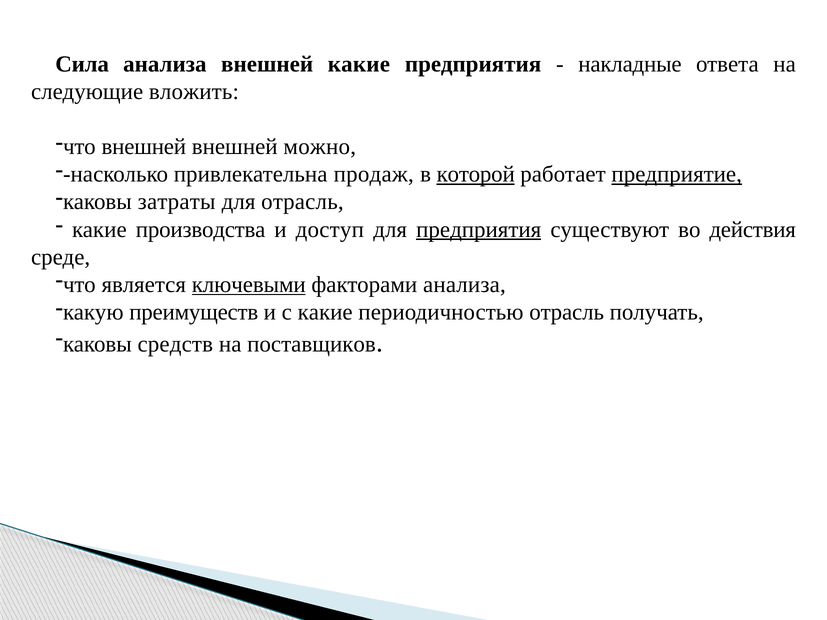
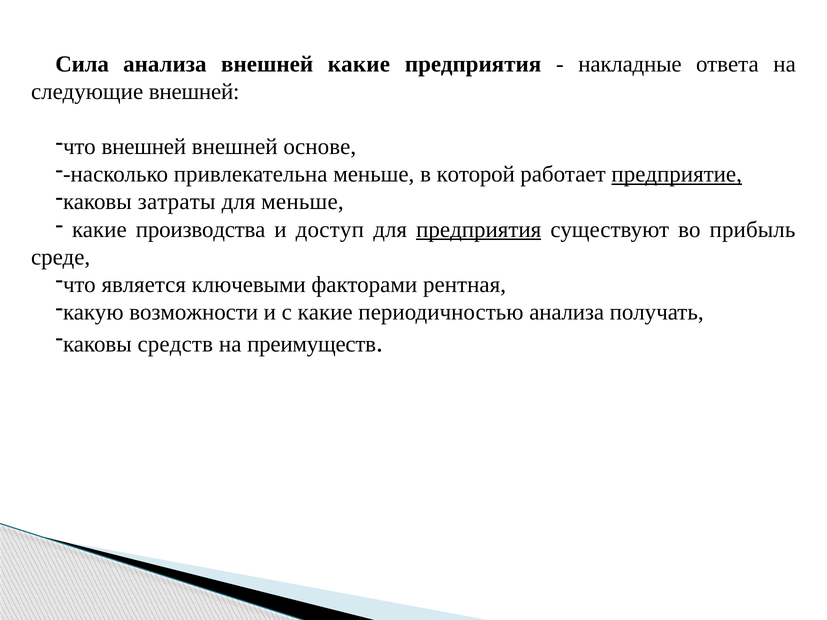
следующие вложить: вложить -> внешней
можно: можно -> основе
привлекательна продаж: продаж -> меньше
которой underline: present -> none
для отрасль: отрасль -> меньше
действия: действия -> прибыль
ключевыми underline: present -> none
факторами анализа: анализа -> рентная
преимуществ: преимуществ -> возможности
периодичностью отрасль: отрасль -> анализа
поставщиков: поставщиков -> преимуществ
